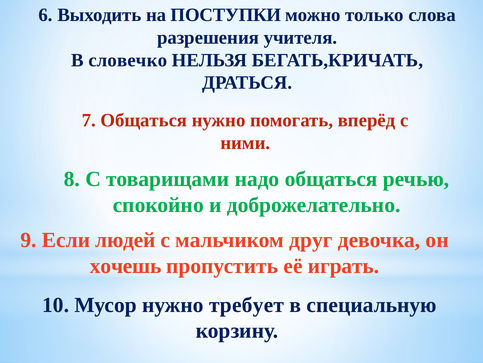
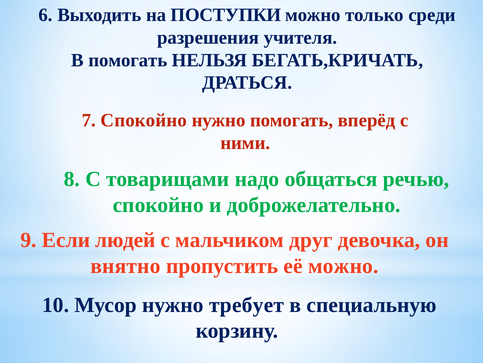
слова: слова -> среди
В словечко: словечко -> помогать
7 Общаться: Общаться -> Спокойно
хочешь: хочешь -> внятно
её играть: играть -> можно
